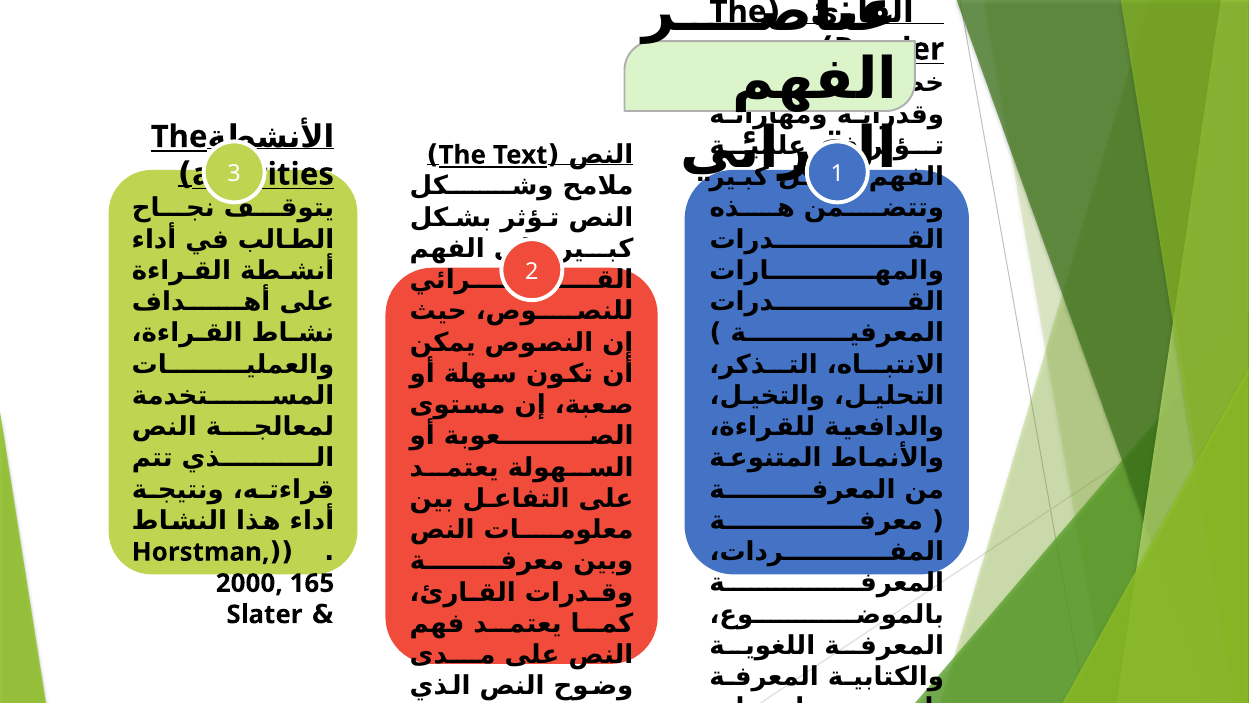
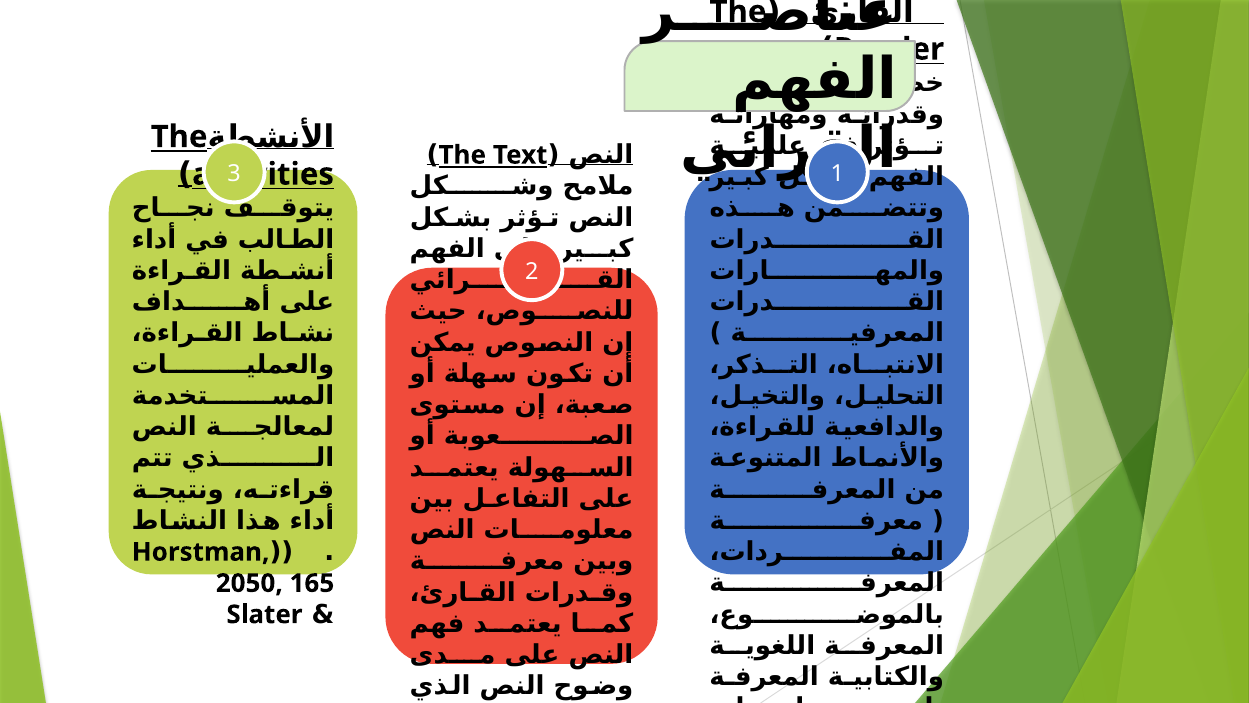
2000: 2000 -> 2050
